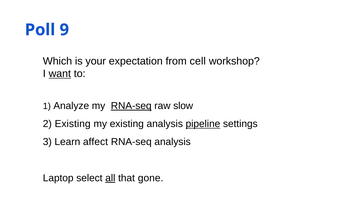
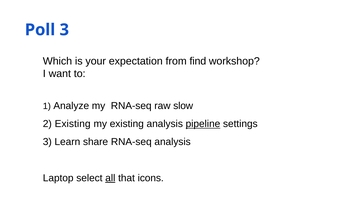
Poll 9: 9 -> 3
cell: cell -> find
want underline: present -> none
RNA-seq at (131, 106) underline: present -> none
affect: affect -> share
gone: gone -> icons
